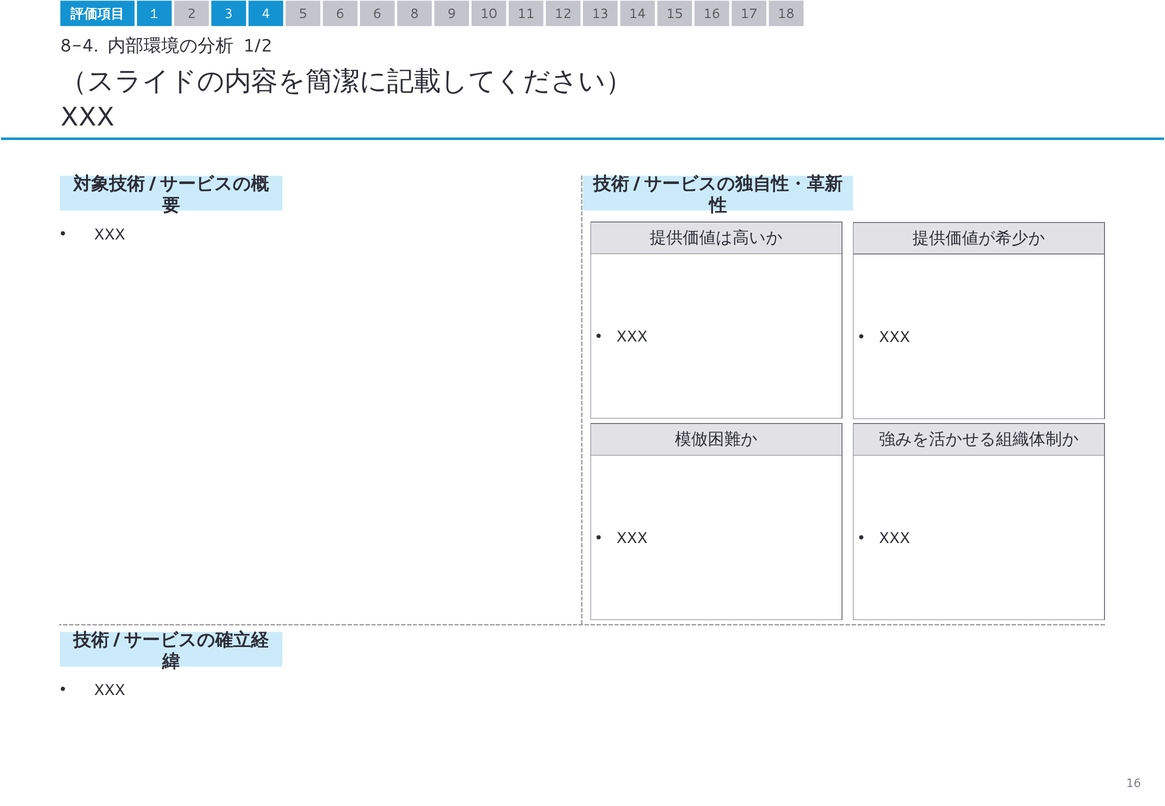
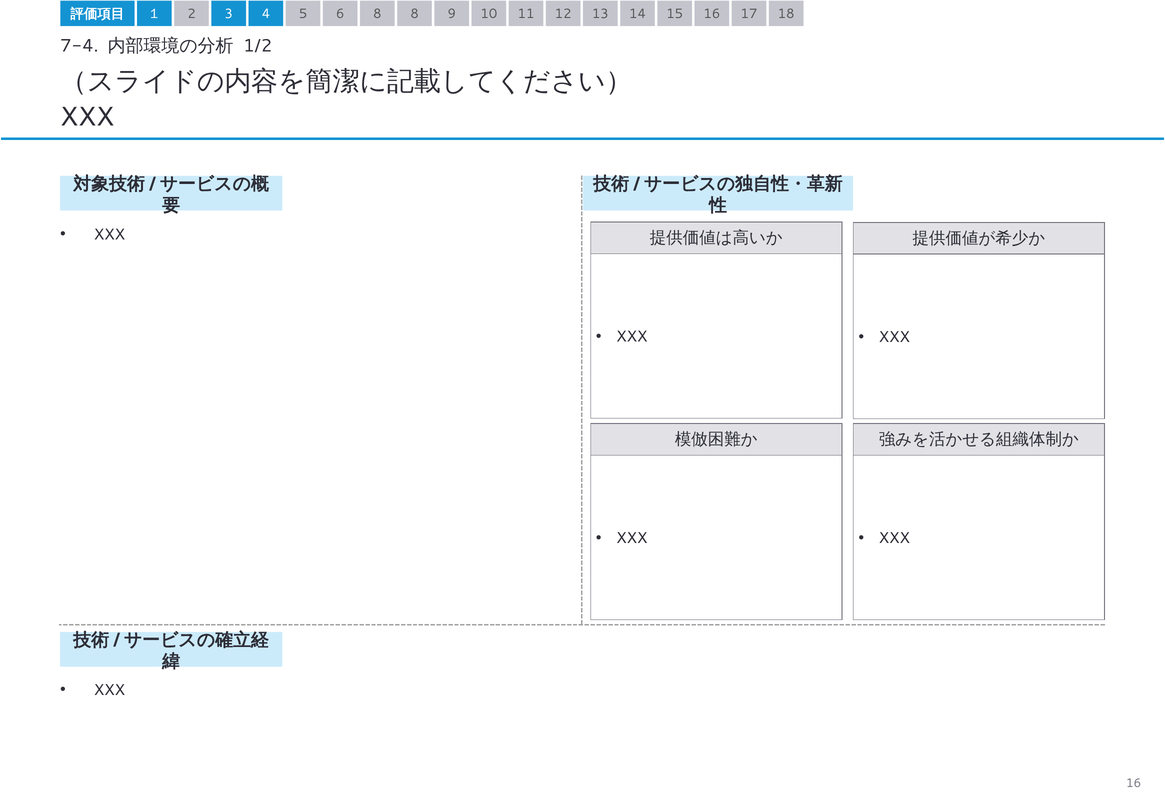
6 6: 6 -> 8
8-4: 8-4 -> 7-4
